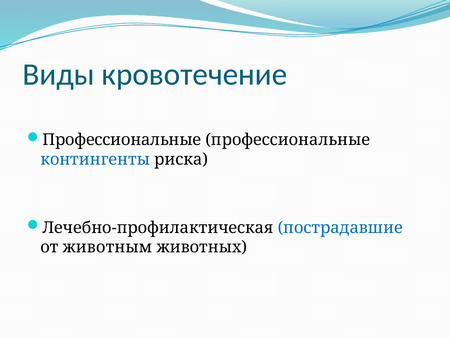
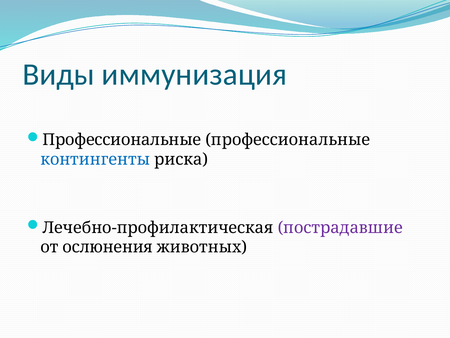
кровотечение: кровотечение -> иммунизация
пострадавшие colour: blue -> purple
животным: животным -> ослюнения
